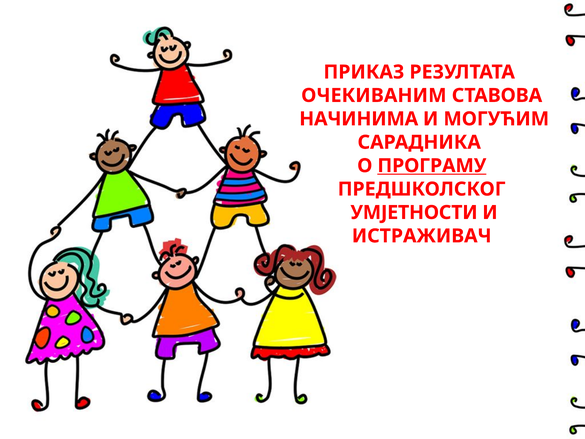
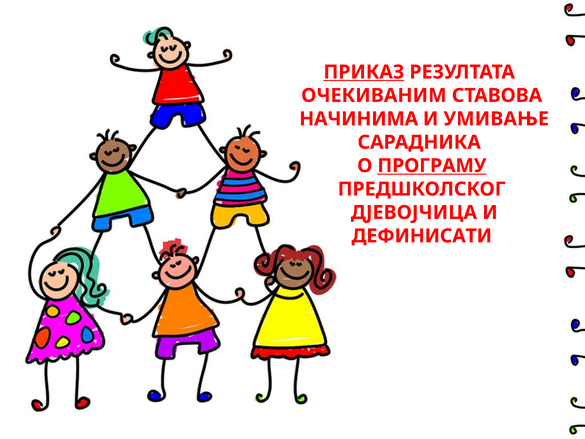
ПРИКАЗ underline: none -> present
МОГУЋИМ: МОГУЋИМ -> УМИВАЊЕ
УМЈЕТНОСТИ: УМЈЕТНОСТИ -> ДЈЕВОЈЧИЦА
ИСТРАЖИВАЧ: ИСТРАЖИВАЧ -> ДЕФИНИСАТИ
